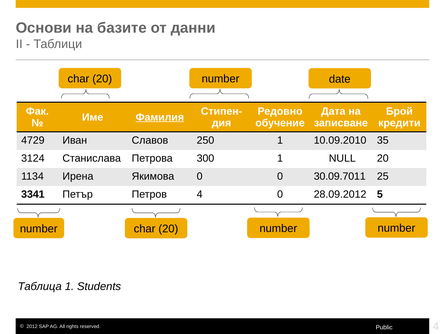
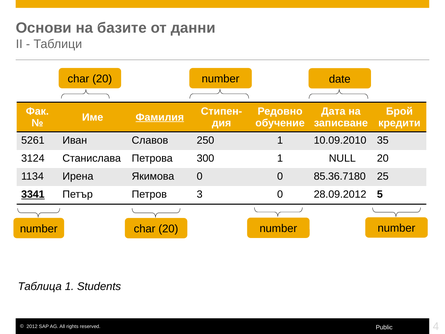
4729: 4729 -> 5261
30.09.7011: 30.09.7011 -> 85.36.7180
3341 underline: none -> present
Петров 4: 4 -> 3
